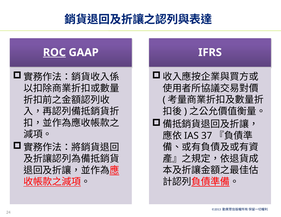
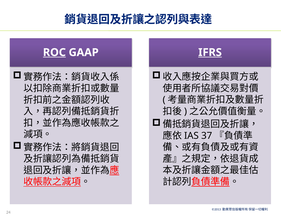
IFRS underline: none -> present
